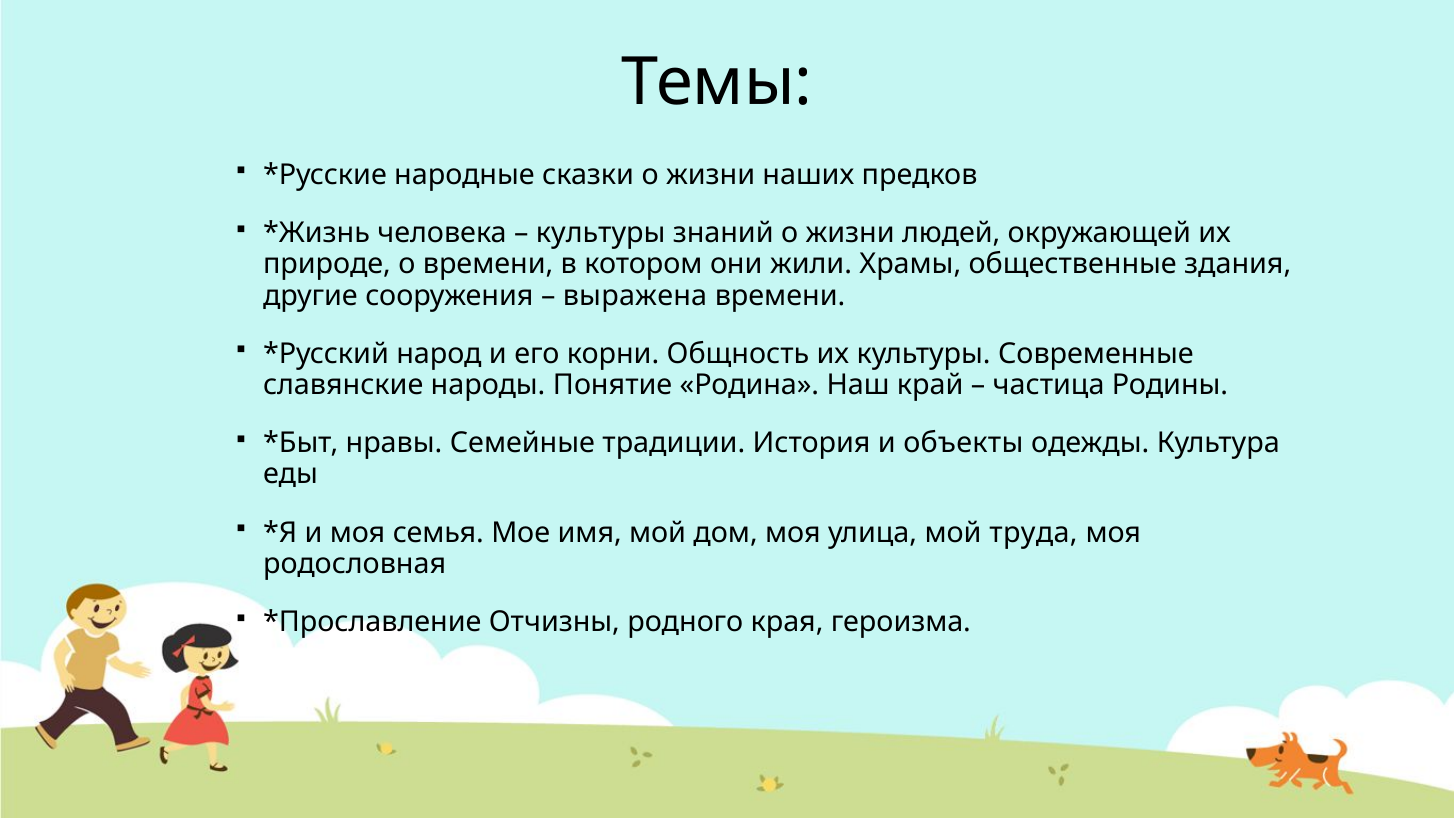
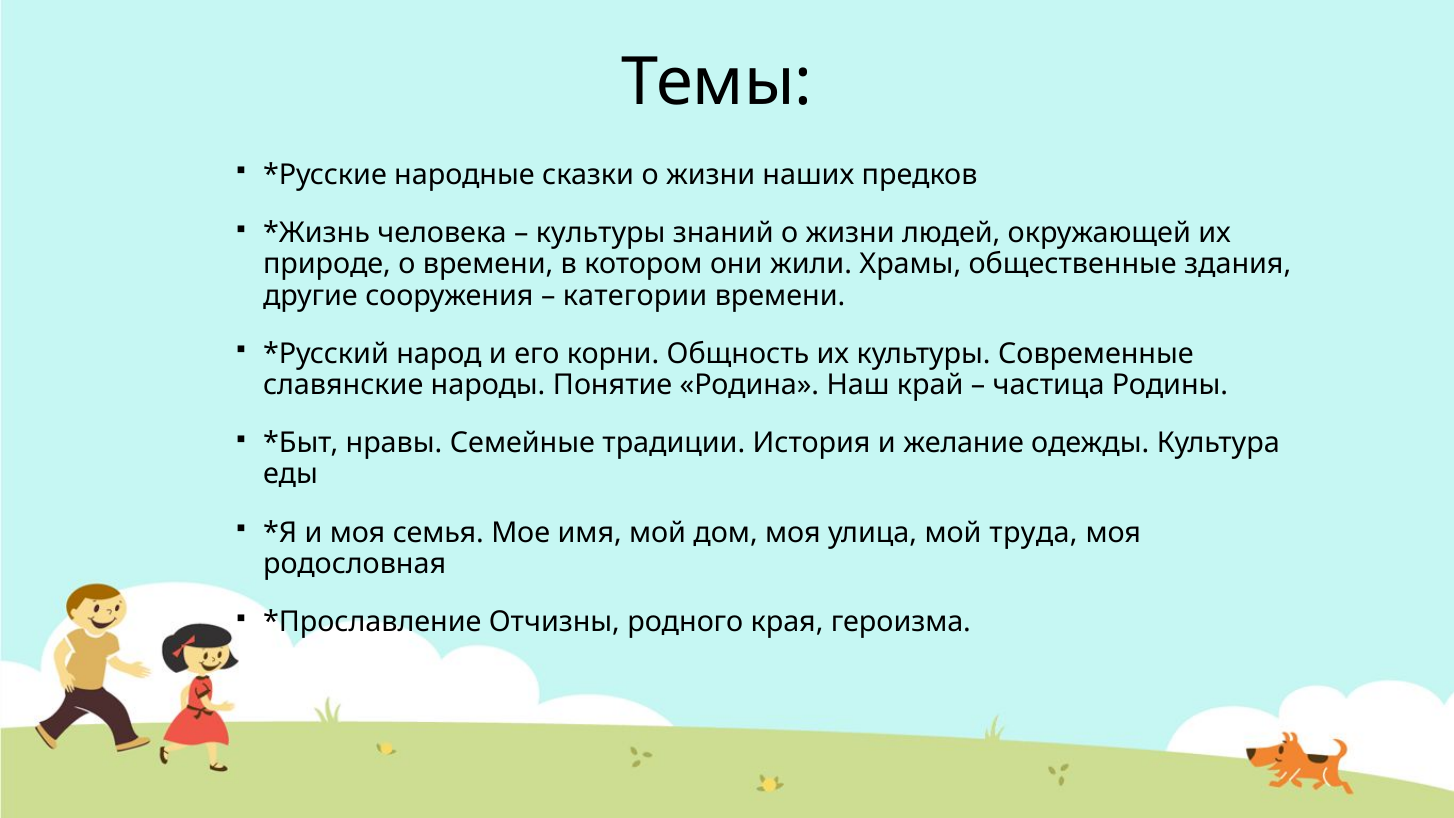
выражена: выражена -> категории
объекты: объекты -> желание
